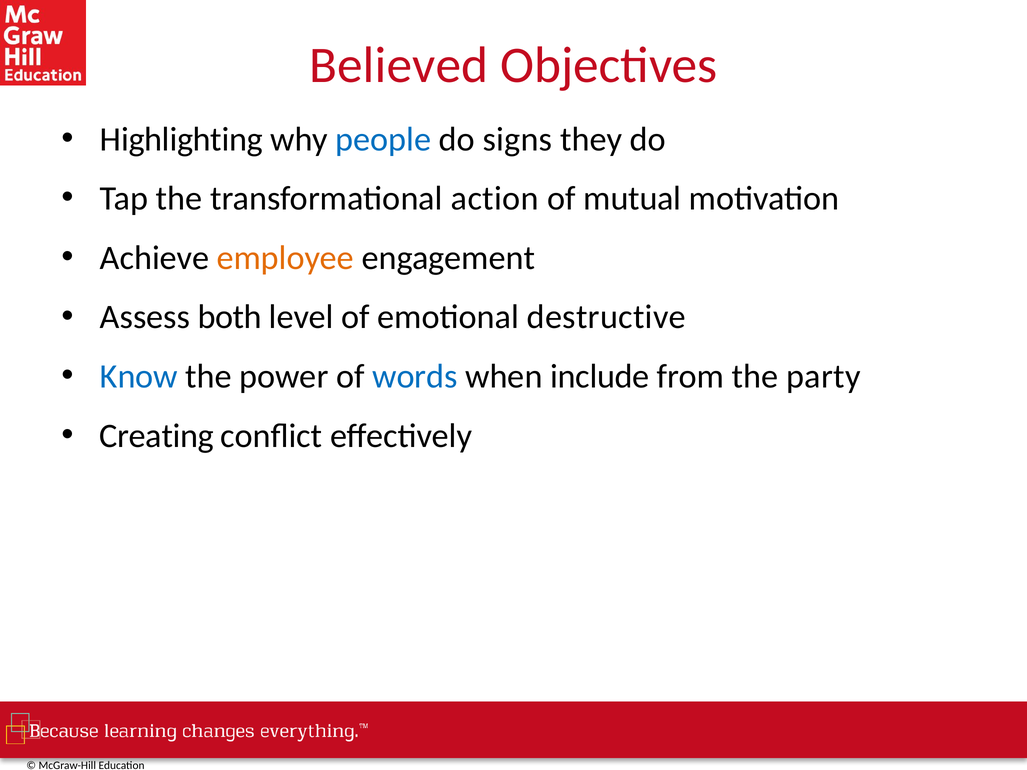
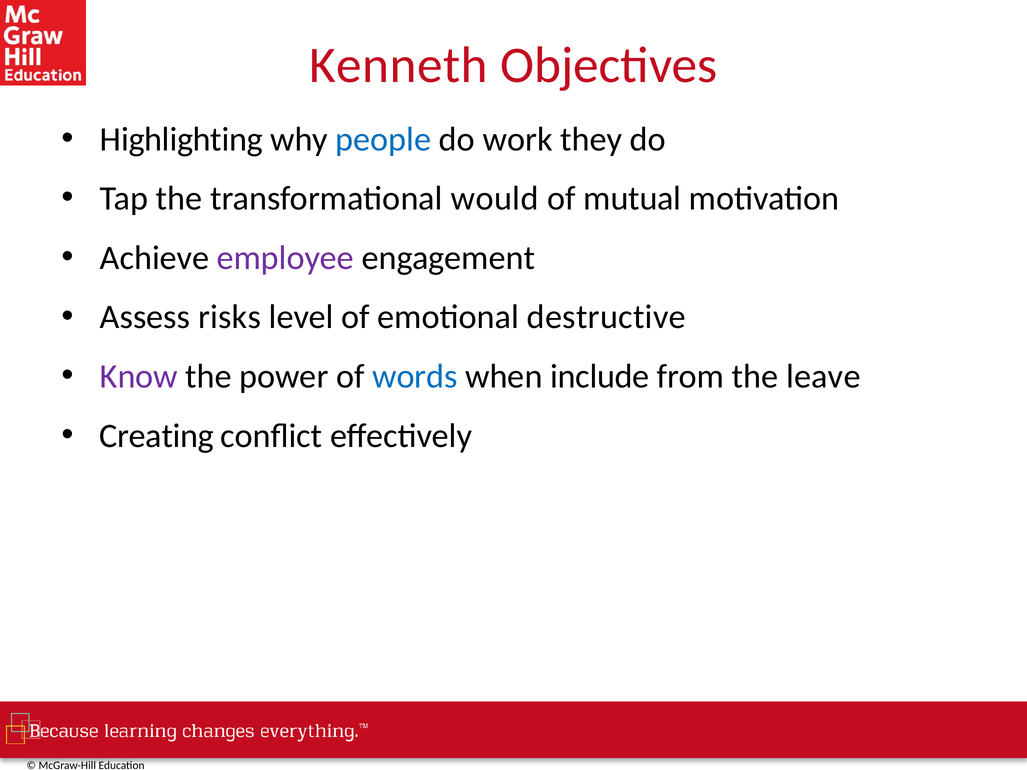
Believed: Believed -> Kenneth
signs: signs -> work
action: action -> would
employee colour: orange -> purple
both: both -> risks
Know colour: blue -> purple
party: party -> leave
